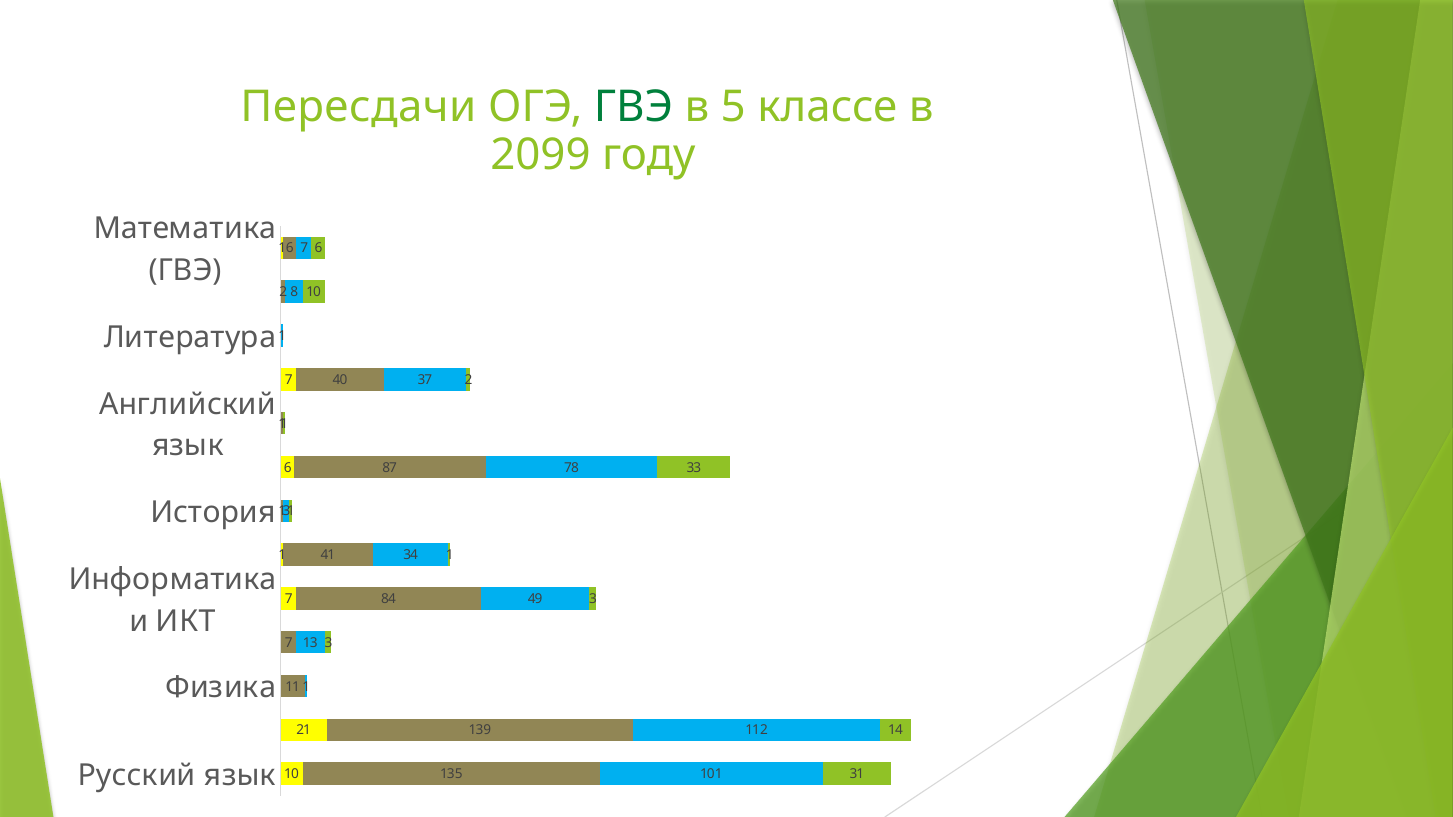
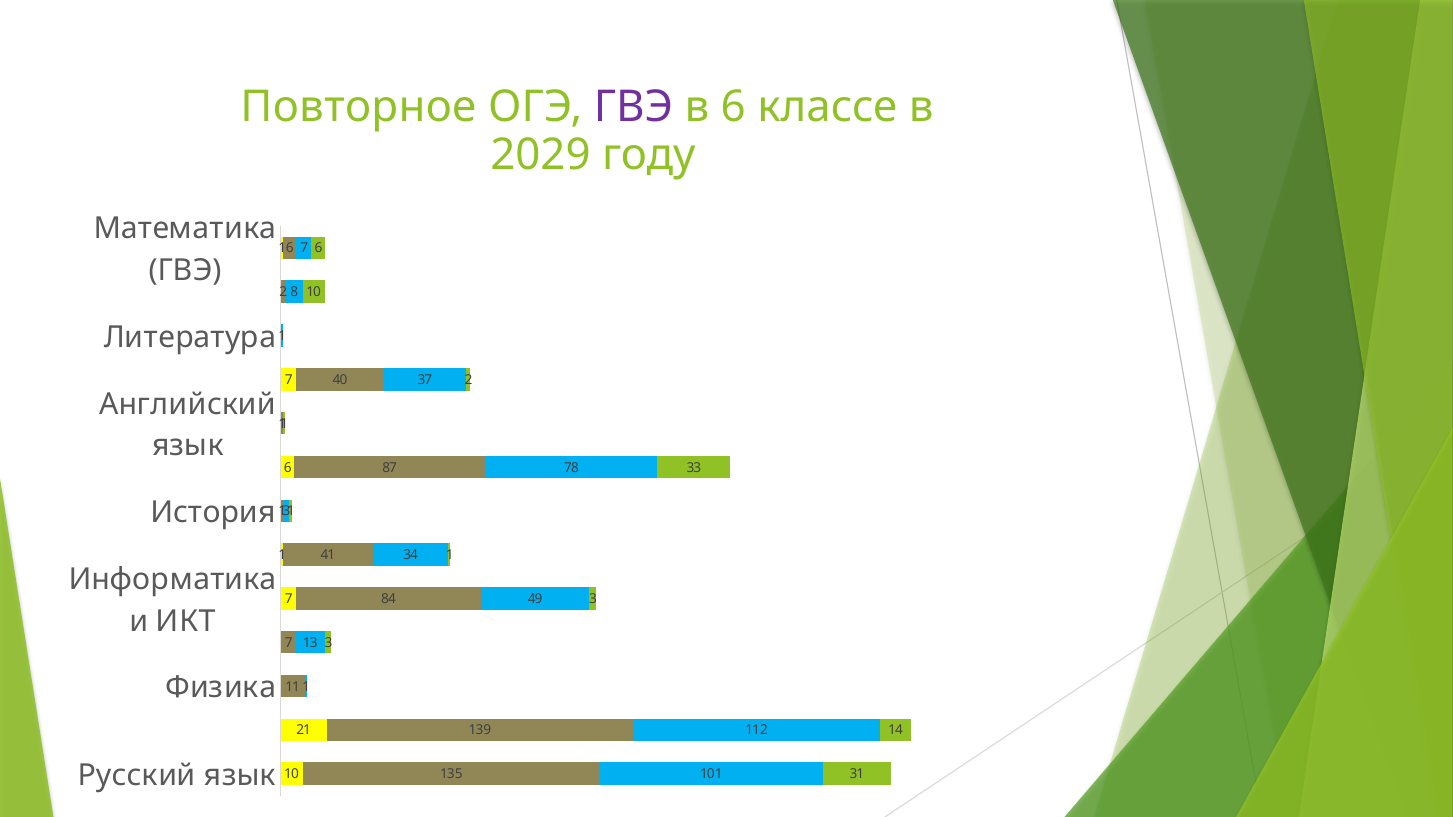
Пересдачи: Пересдачи -> Повторное
ГВЭ at (633, 107) colour: green -> purple
в 5: 5 -> 6
2099: 2099 -> 2029
